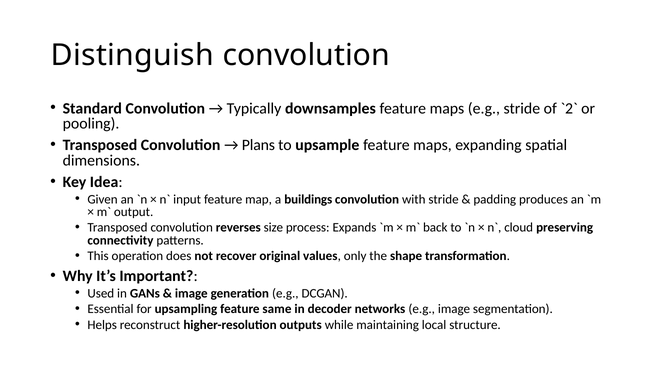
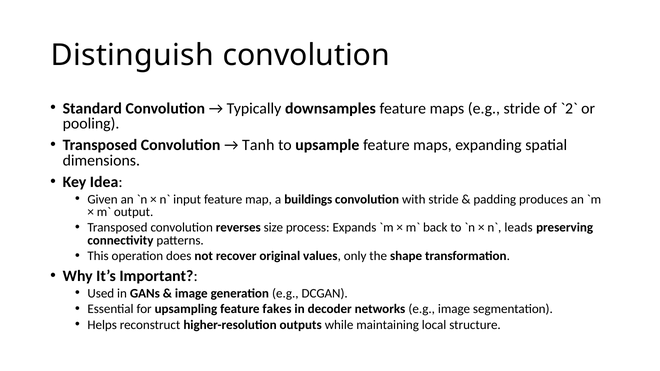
Plans: Plans -> Tanh
cloud: cloud -> leads
same: same -> fakes
